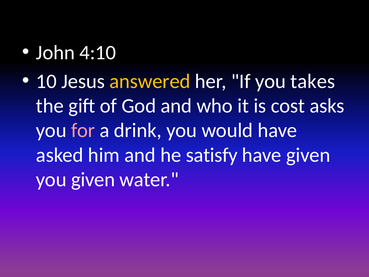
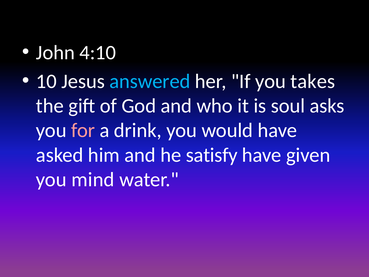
answered colour: yellow -> light blue
cost: cost -> soul
you given: given -> mind
